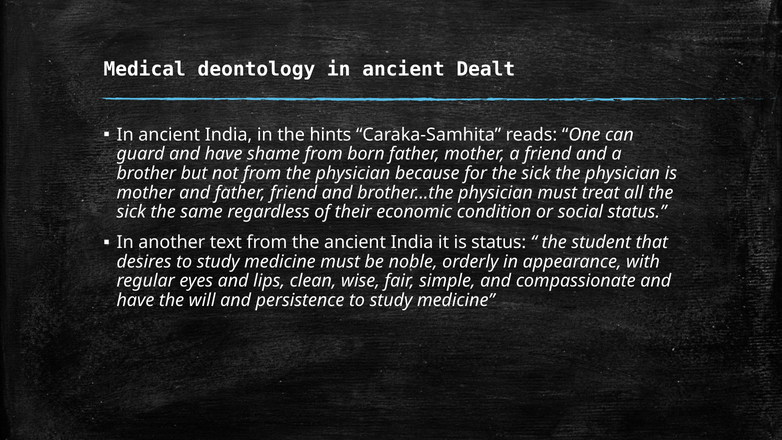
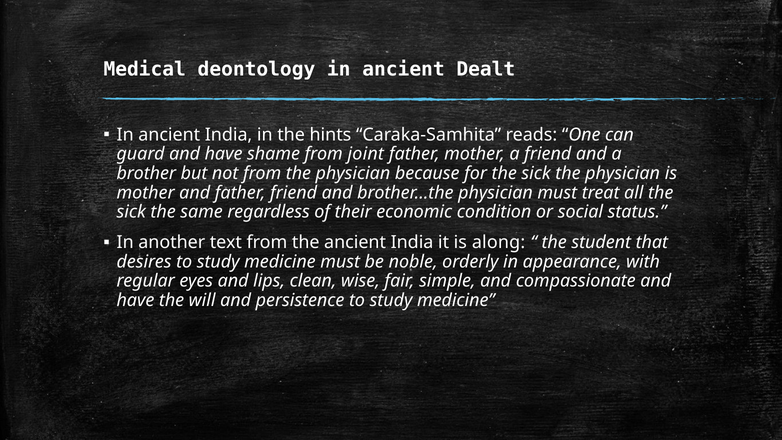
born: born -> joint
is status: status -> along
